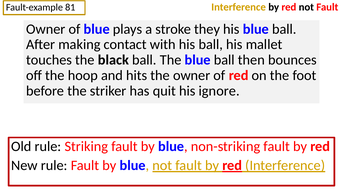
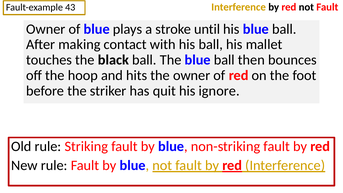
81: 81 -> 43
they: they -> until
